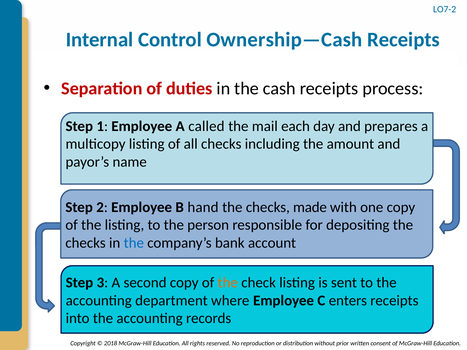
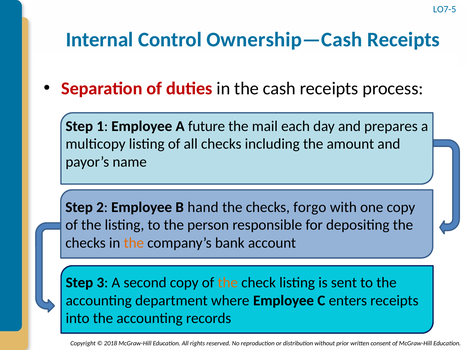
LO7-2: LO7-2 -> LO7-5
called: called -> future
made: made -> forgo
the at (134, 243) colour: blue -> orange
